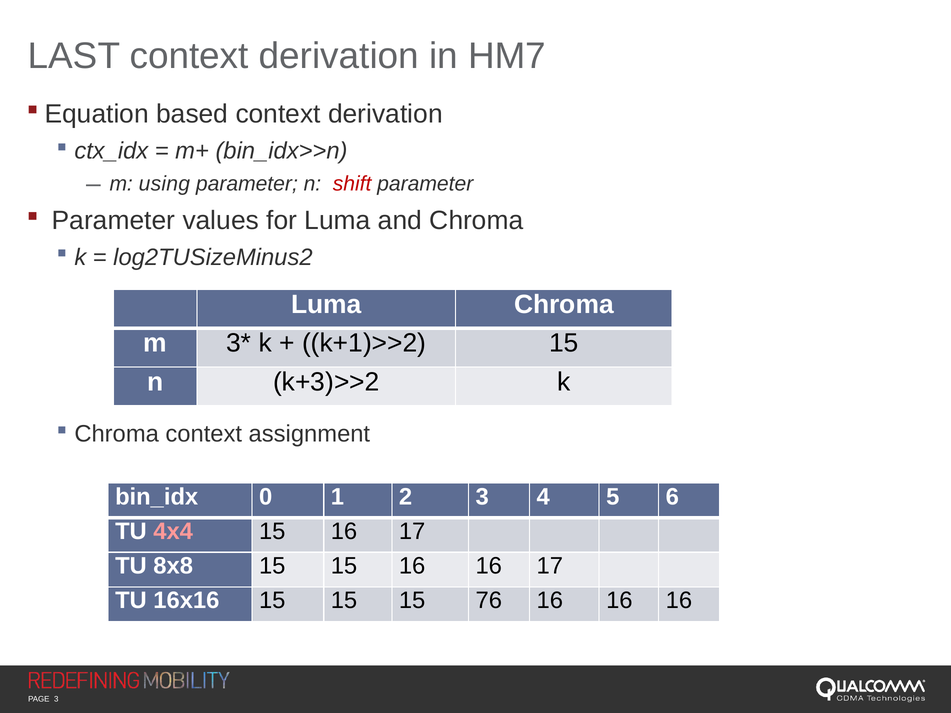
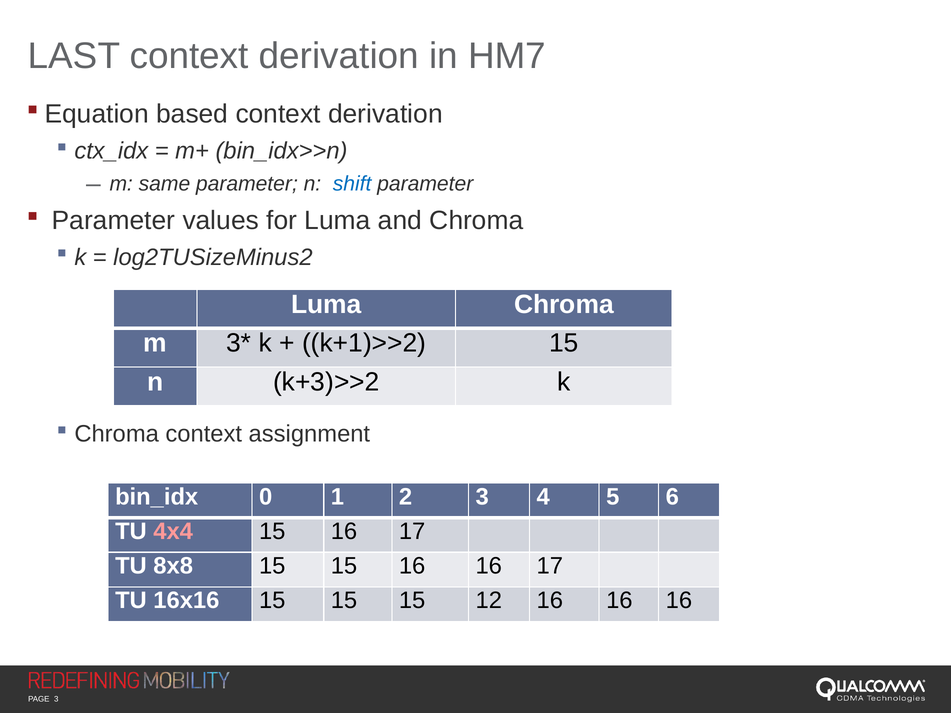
using: using -> same
shift colour: red -> blue
76: 76 -> 12
